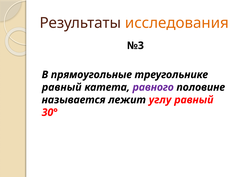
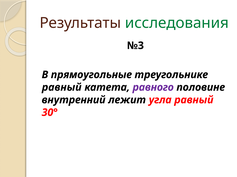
исследования colour: orange -> green
называется: называется -> внутренний
углу: углу -> угла
